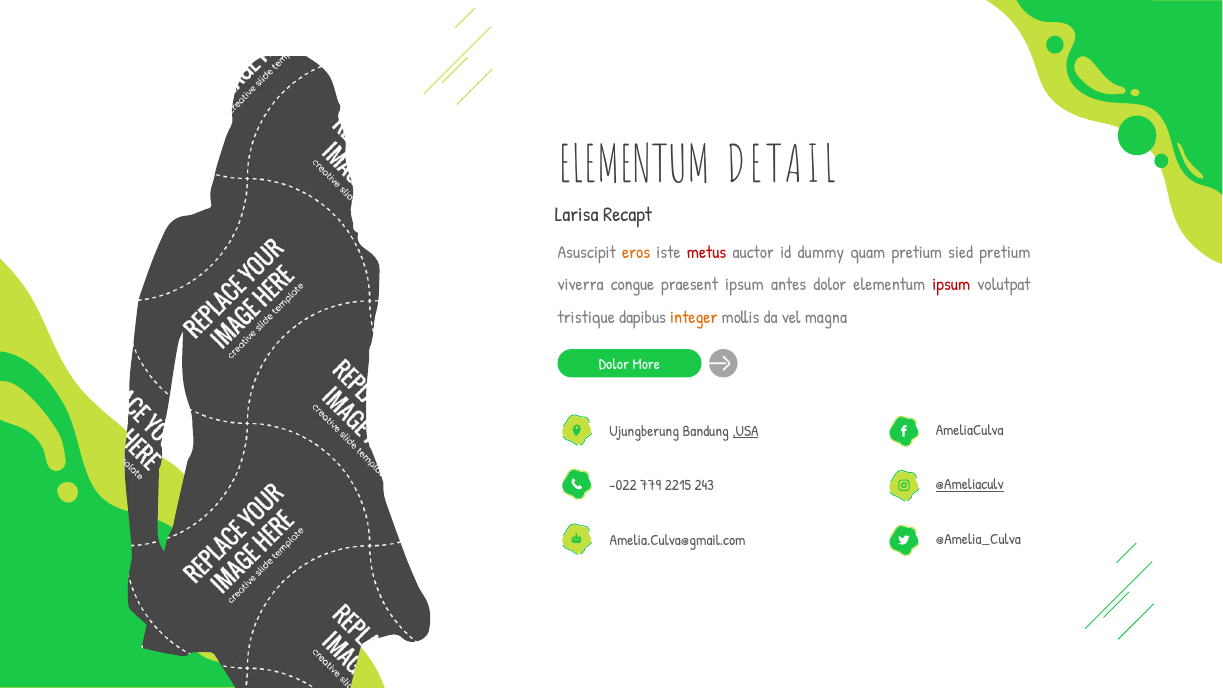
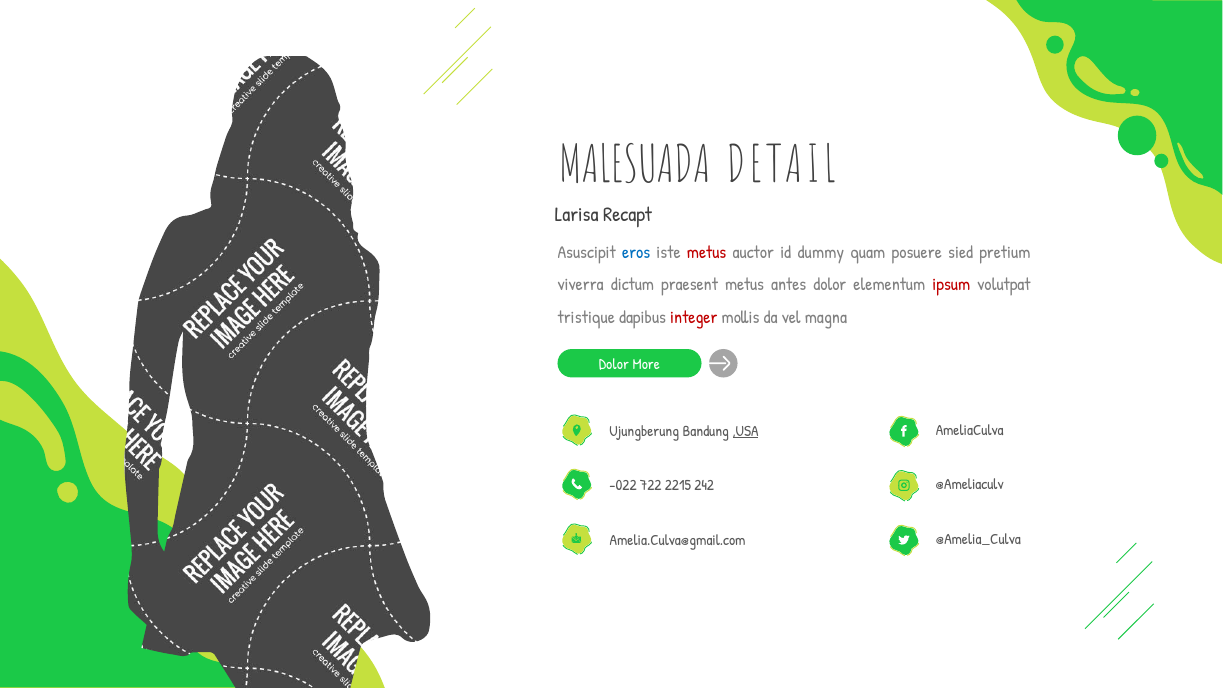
ELEMENTUM at (634, 166): ELEMENTUM -> MALESUADA
eros colour: orange -> blue
quam pretium: pretium -> posuere
congue: congue -> dictum
praesent ipsum: ipsum -> metus
integer colour: orange -> red
@Ameliaculv underline: present -> none
779: 779 -> 722
243: 243 -> 242
